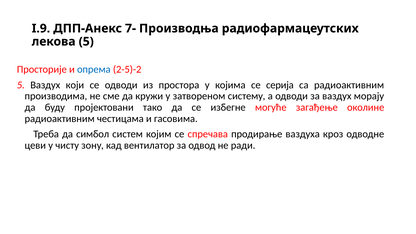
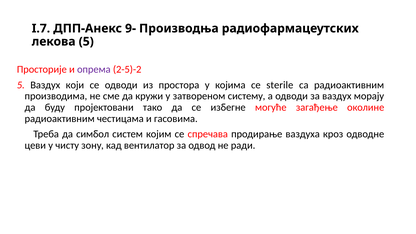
I.9: I.9 -> I.7
7-: 7- -> 9-
опрема colour: blue -> purple
серија: серија -> sterile
